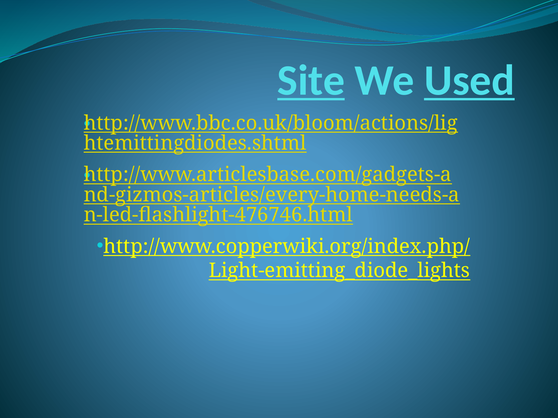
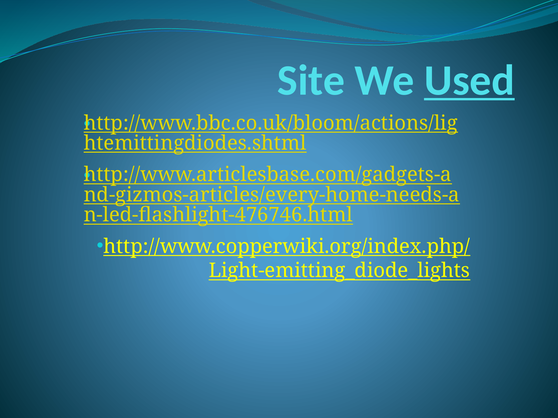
Site underline: present -> none
